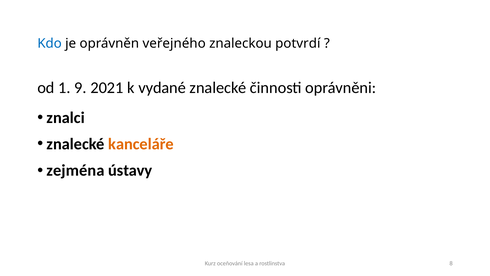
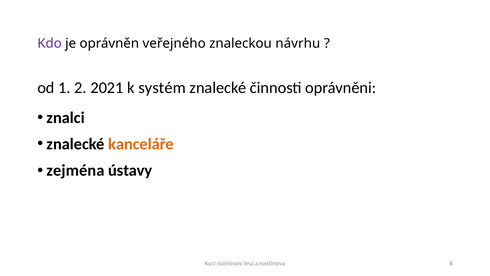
Kdo colour: blue -> purple
potvrdí: potvrdí -> návrhu
9: 9 -> 2
vydané: vydané -> systém
